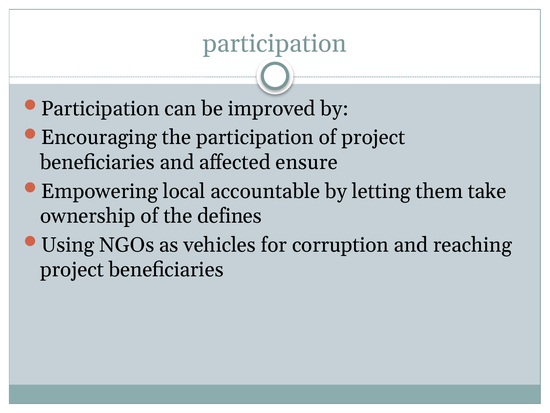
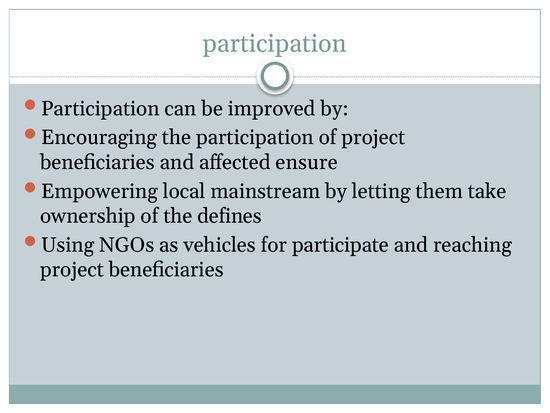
accountable: accountable -> mainstream
corruption: corruption -> participate
